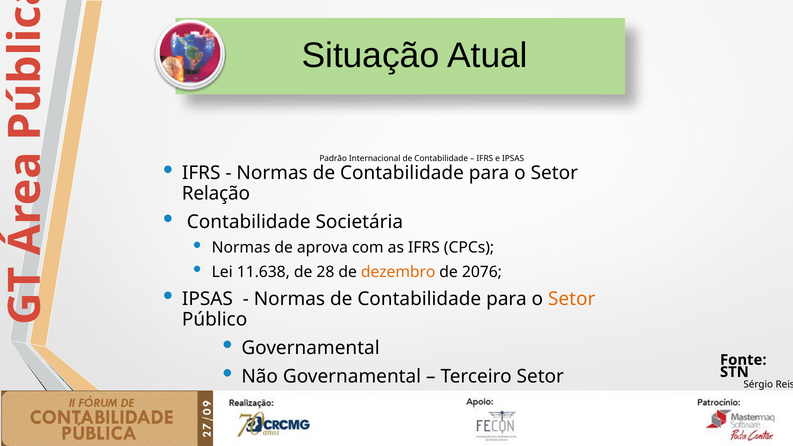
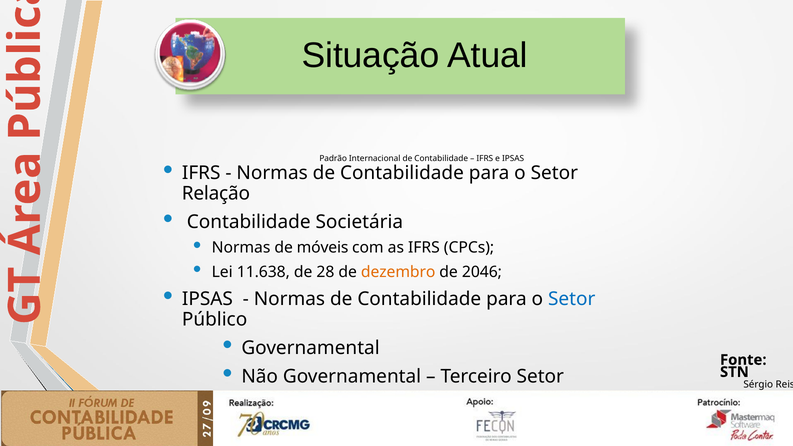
aprova: aprova -> móveis
2076: 2076 -> 2046
Setor at (572, 299) colour: orange -> blue
